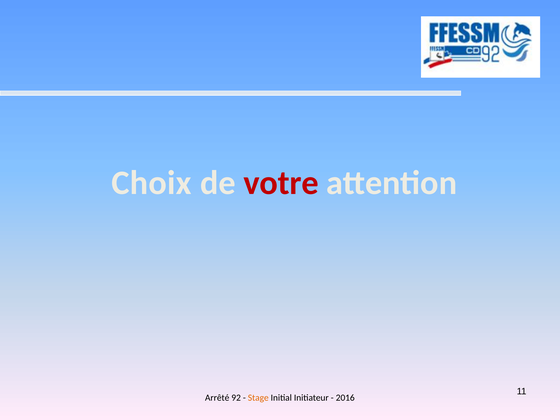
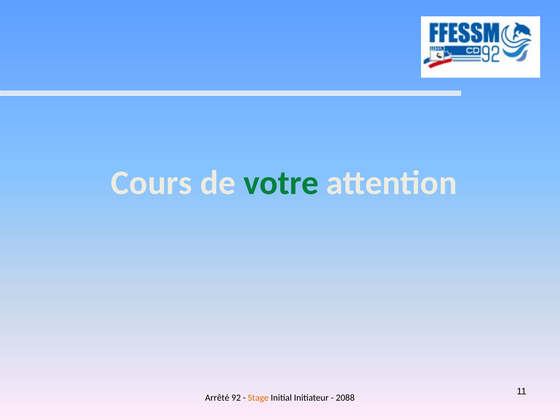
Choix: Choix -> Cours
votre colour: red -> green
2016: 2016 -> 2088
